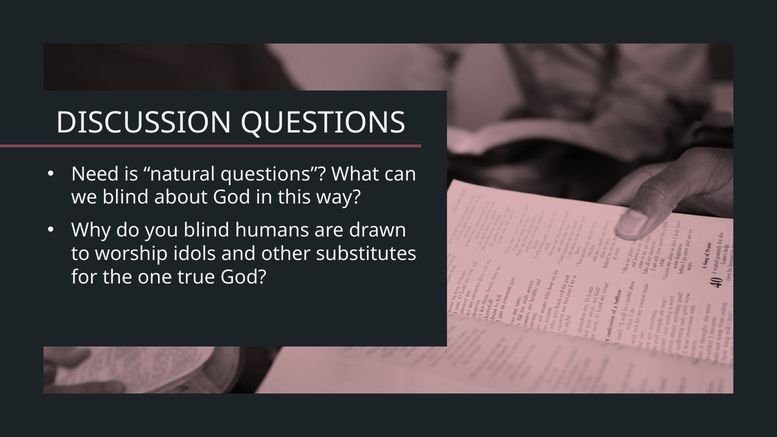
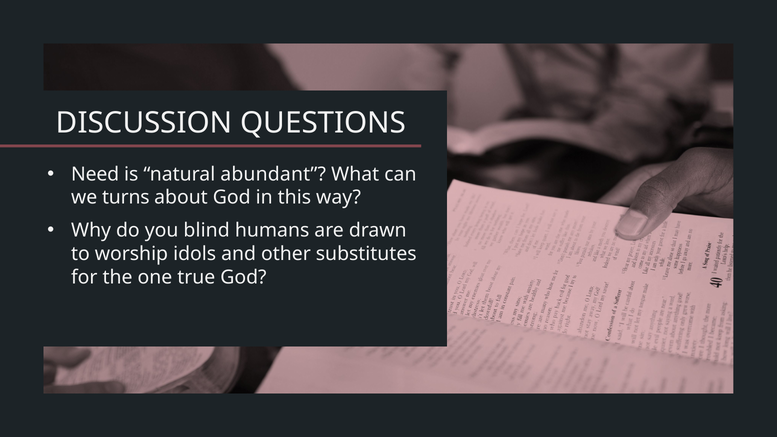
natural questions: questions -> abundant
we blind: blind -> turns
